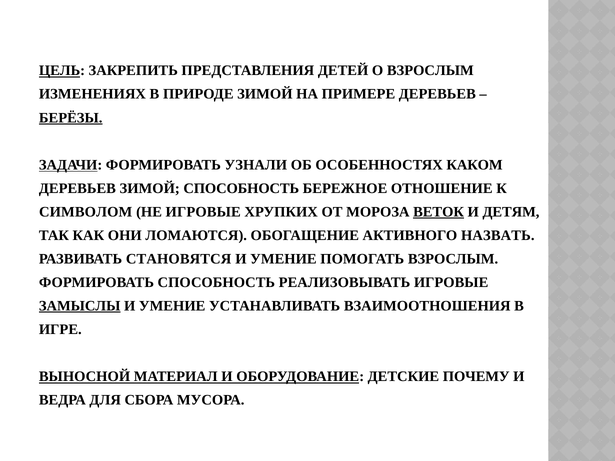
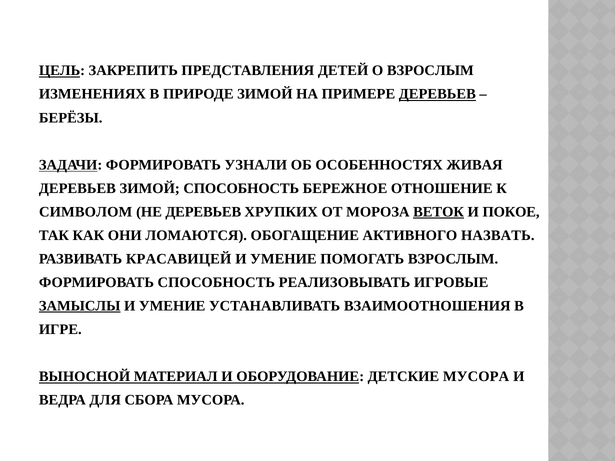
ДЕРЕВЬЕВ at (437, 94) underline: none -> present
БЕРЁЗЫ underline: present -> none
КАКОМ: КАКОМ -> ЖИВАЯ
НЕ ИГРОВЫЕ: ИГРОВЫЕ -> ДЕРЕВЬЕВ
ДЕТЯМ: ДЕТЯМ -> ПОКОЕ
СТАНОВЯТСЯ: СТАНОВЯТСЯ -> КРАСАВИЦЕЙ
ДЕТСКИЕ ПОЧЕМУ: ПОЧЕМУ -> МУСОРА
